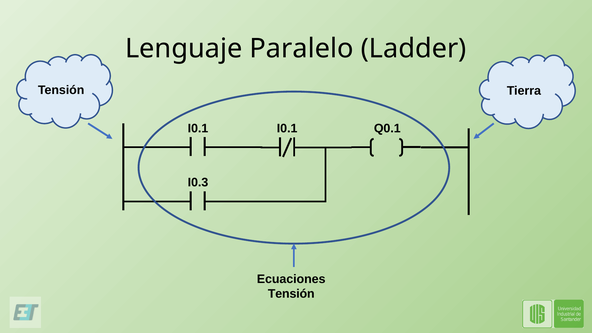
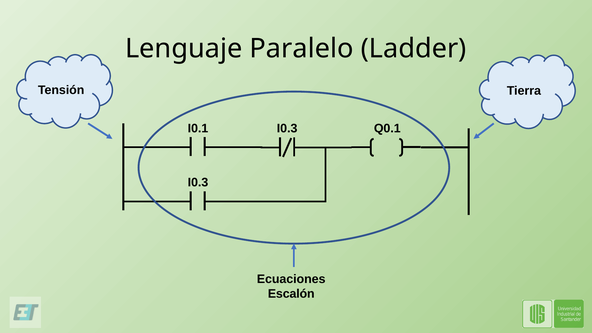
I0.1 at (287, 128): I0.1 -> I0.3
Tensión at (291, 294): Tensión -> Escalón
